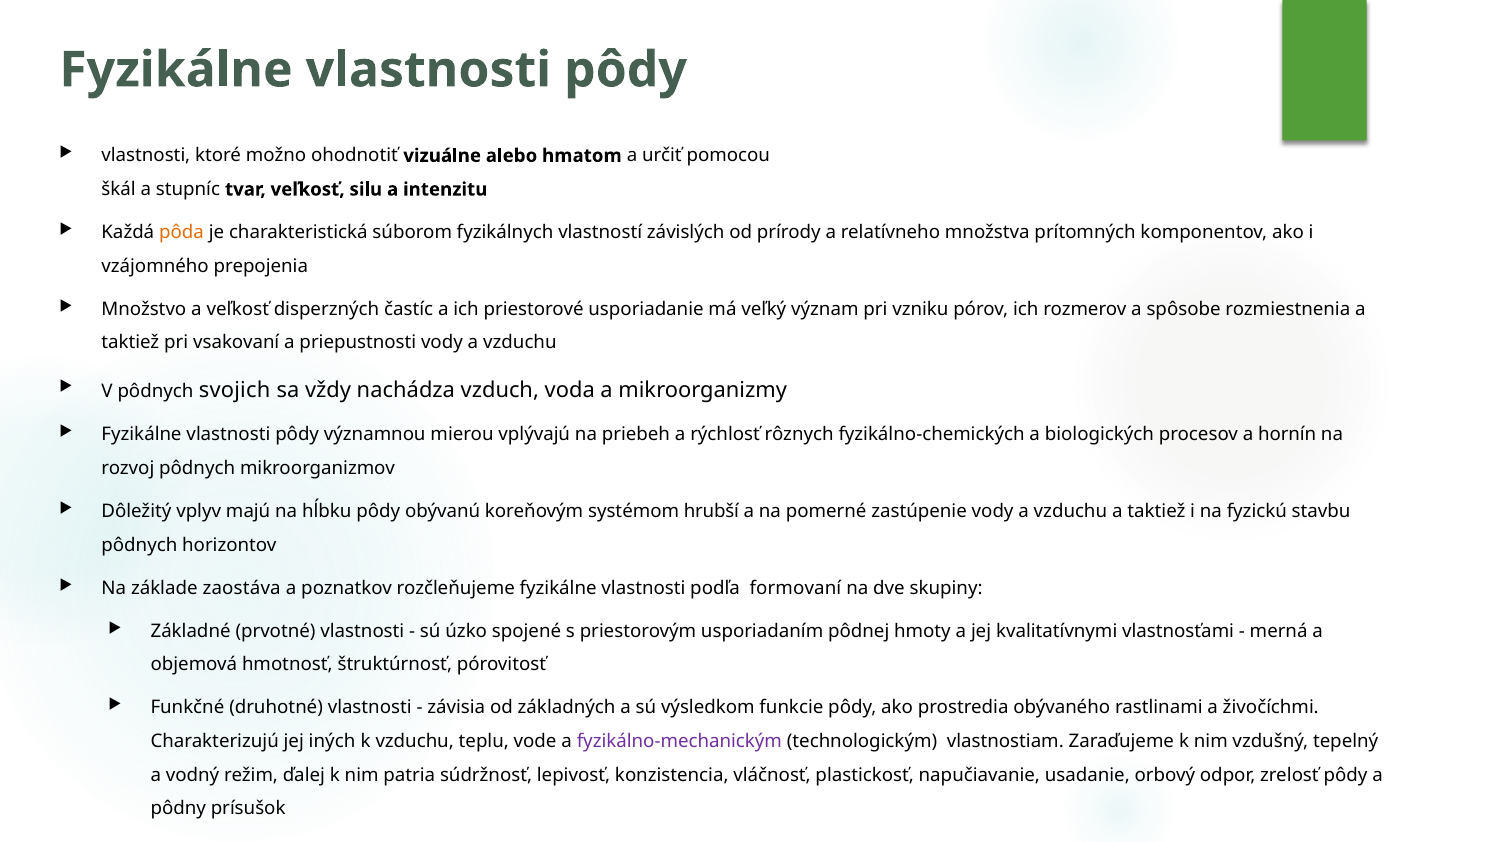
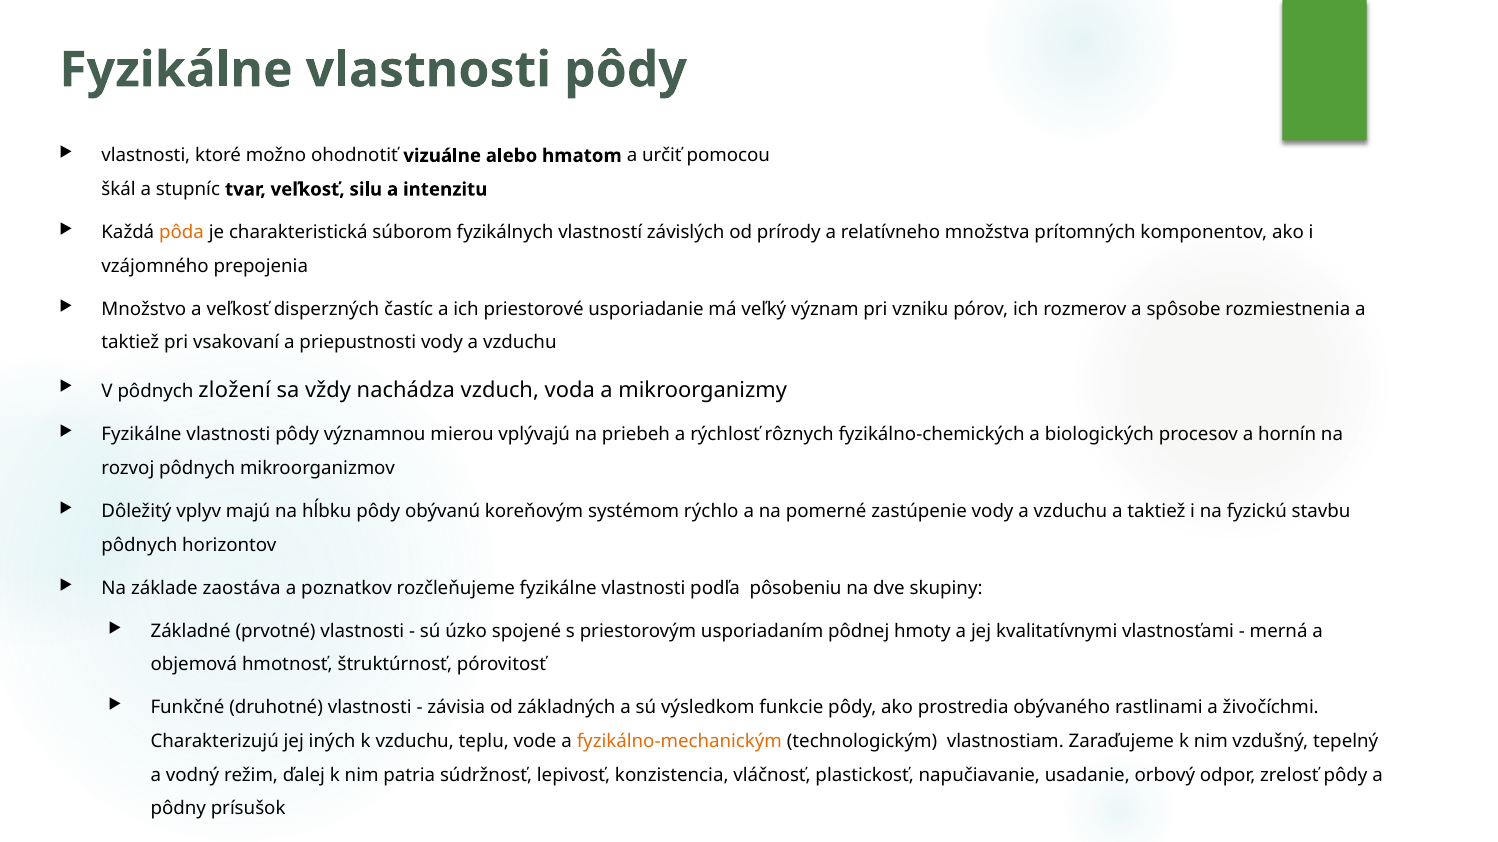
svojich: svojich -> zložení
hrubší: hrubší -> rýchlo
formovaní: formovaní -> pôsobeniu
fyzikálno-mechanickým colour: purple -> orange
